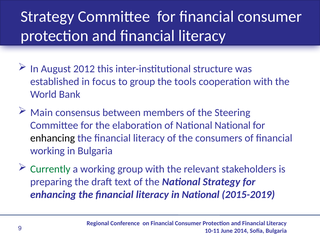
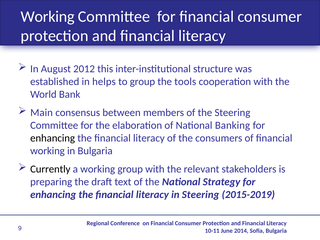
Strategy at (48, 17): Strategy -> Working
focus: focus -> helps
National National: National -> Banking
Currently colour: green -> black
in National: National -> Steering
